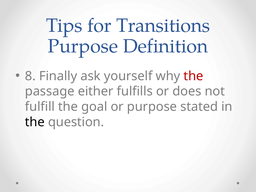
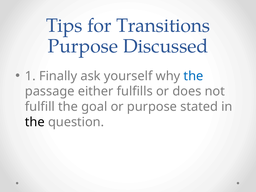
Definition: Definition -> Discussed
8: 8 -> 1
the at (193, 76) colour: red -> blue
